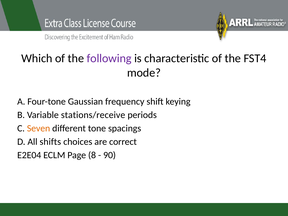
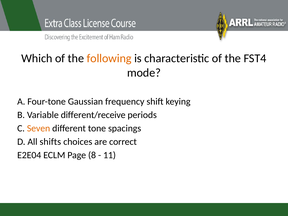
following colour: purple -> orange
stations/receive: stations/receive -> different/receive
90: 90 -> 11
